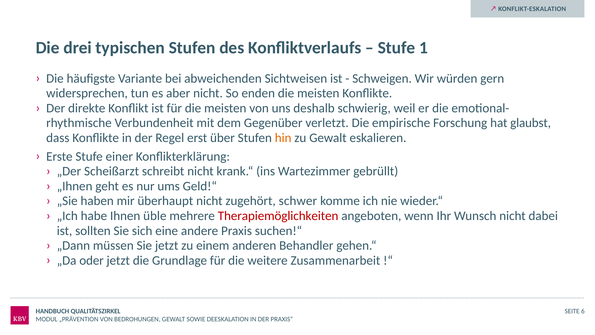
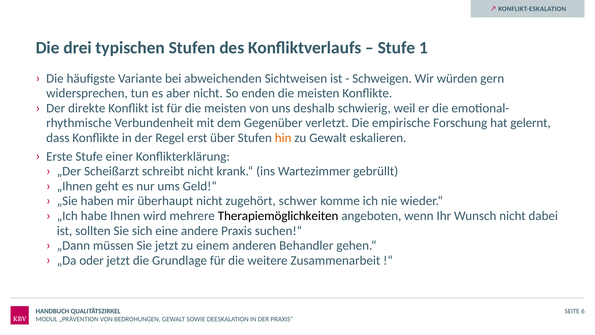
glaubst: glaubst -> gelernt
üble: üble -> wird
Therapiemöglichkeiten colour: red -> black
